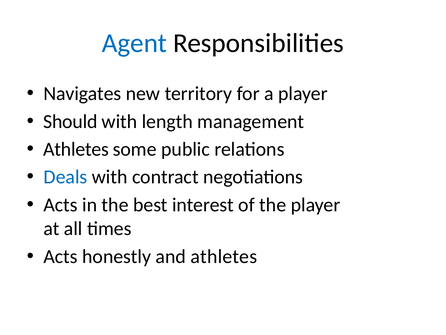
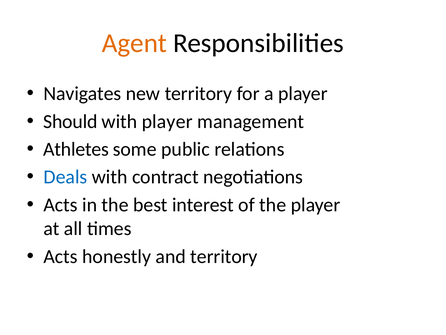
Agent colour: blue -> orange
with length: length -> player
and athletes: athletes -> territory
